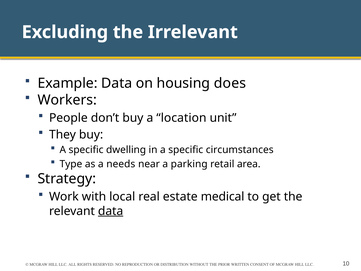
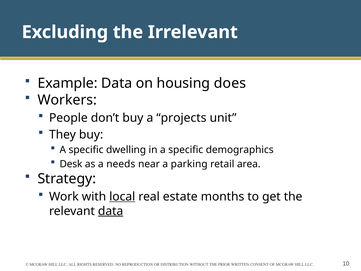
location: location -> projects
circumstances: circumstances -> demographics
Type: Type -> Desk
local underline: none -> present
medical: medical -> months
